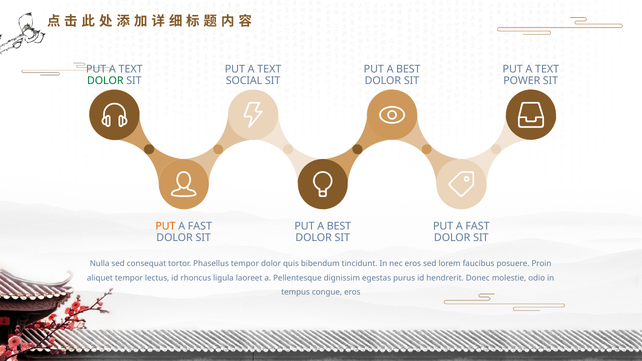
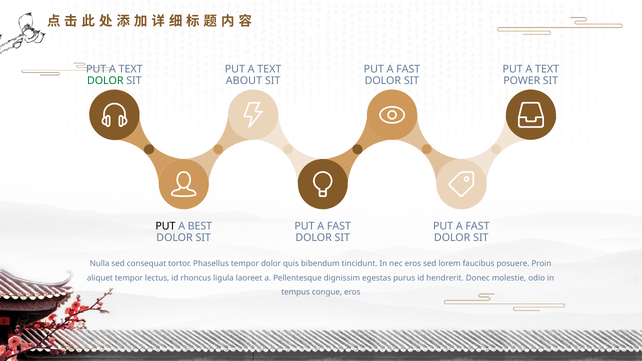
BEST at (408, 69): BEST -> FAST
SOCIAL: SOCIAL -> ABOUT
PUT at (165, 226) colour: orange -> black
FAST at (200, 226): FAST -> BEST
BEST at (339, 226): BEST -> FAST
